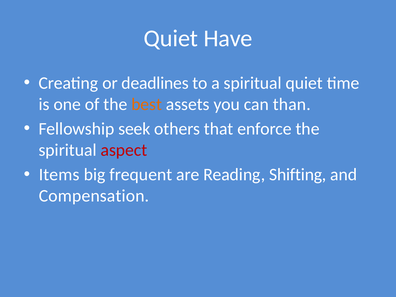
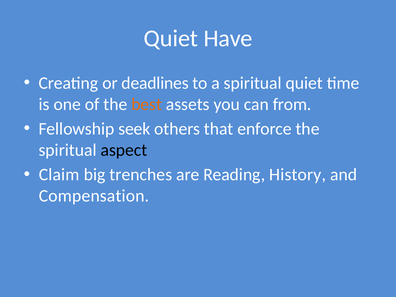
than: than -> from
aspect colour: red -> black
Items: Items -> Claim
frequent: frequent -> trenches
Shifting: Shifting -> History
